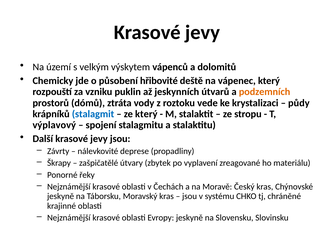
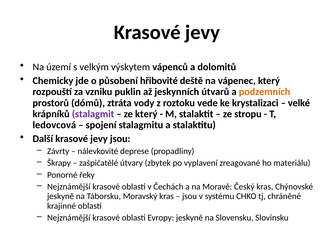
půdy: půdy -> velké
stalagmit colour: blue -> purple
výplavový: výplavový -> ledovcová
